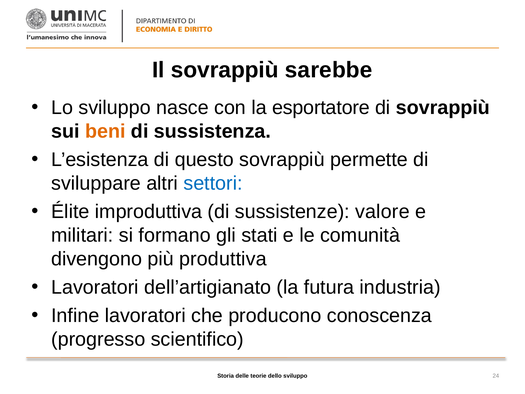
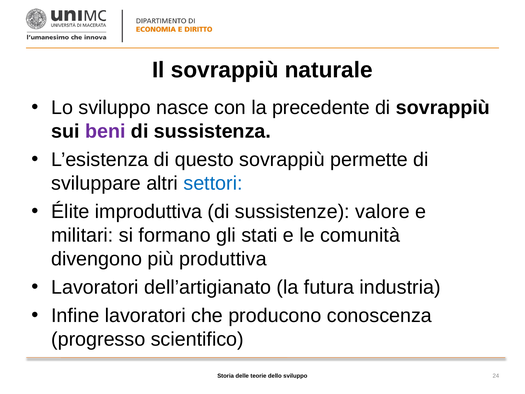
sarebbe: sarebbe -> naturale
esportatore: esportatore -> precedente
beni colour: orange -> purple
